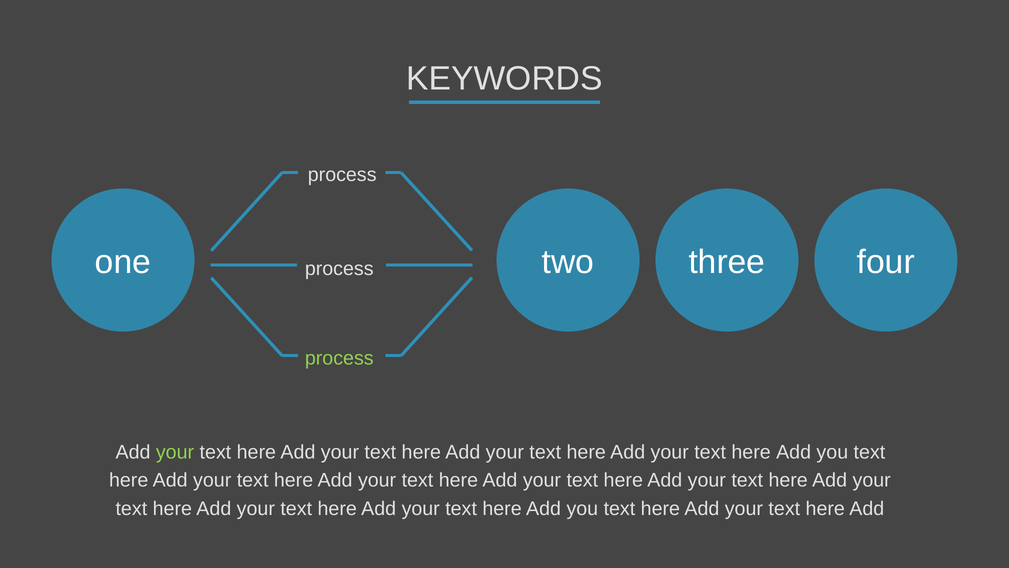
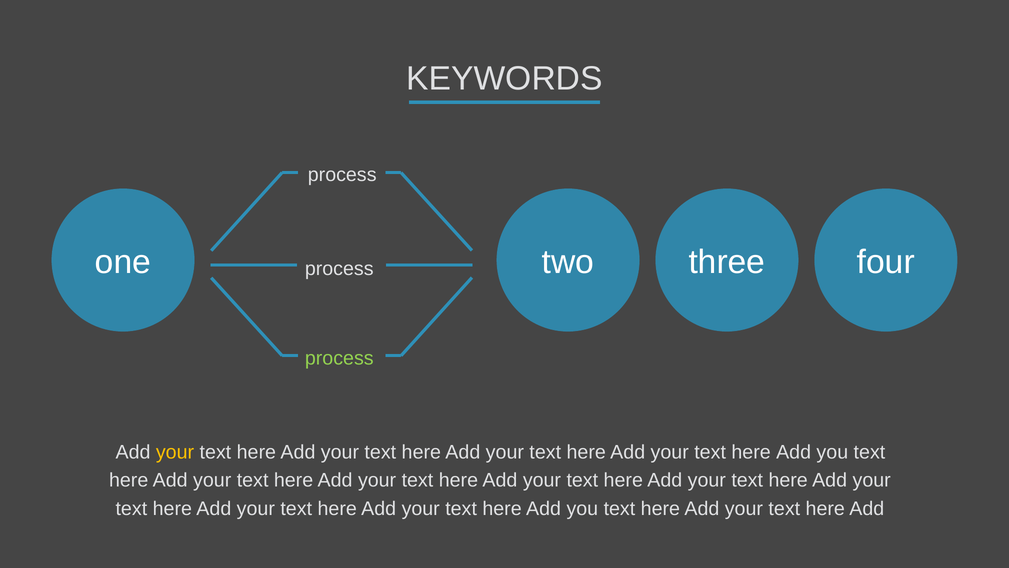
your at (175, 452) colour: light green -> yellow
